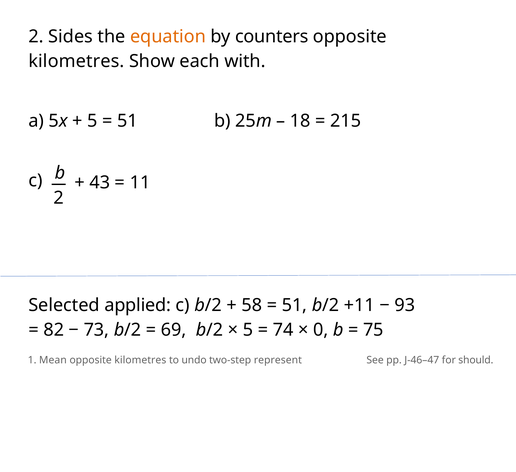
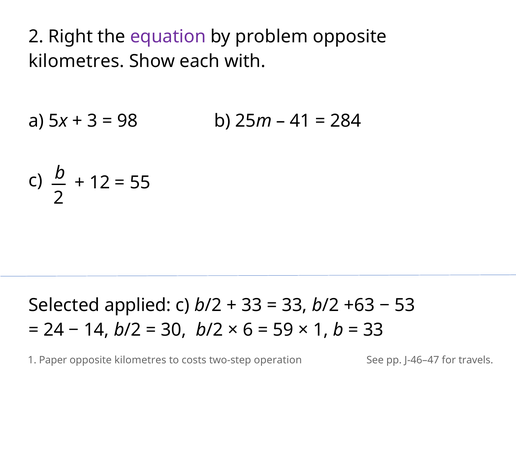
Sides: Sides -> Right
equation colour: orange -> purple
counters: counters -> problem
5 at (92, 121): 5 -> 3
51 at (128, 121): 51 -> 98
18: 18 -> 41
215: 215 -> 284
43: 43 -> 12
11: 11 -> 55
58 at (252, 306): 58 -> 33
51 at (294, 306): 51 -> 33
+11: +11 -> +63
93: 93 -> 53
82: 82 -> 24
73: 73 -> 14
69: 69 -> 30
5 at (248, 330): 5 -> 6
74: 74 -> 59
0 at (321, 330): 0 -> 1
75 at (373, 330): 75 -> 33
Mean: Mean -> Paper
undo: undo -> costs
represent: represent -> operation
should: should -> travels
